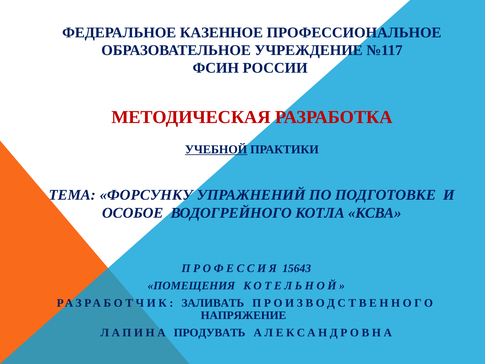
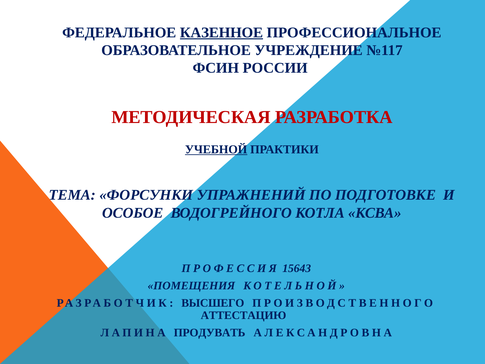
КАЗЕННОЕ underline: none -> present
ФОРСУНКУ: ФОРСУНКУ -> ФОРСУНКИ
ЗАЛИВАТЬ: ЗАЛИВАТЬ -> ВЫСШЕГО
НАПРЯЖЕНИЕ: НАПРЯЖЕНИЕ -> АТТЕСТАЦИЮ
